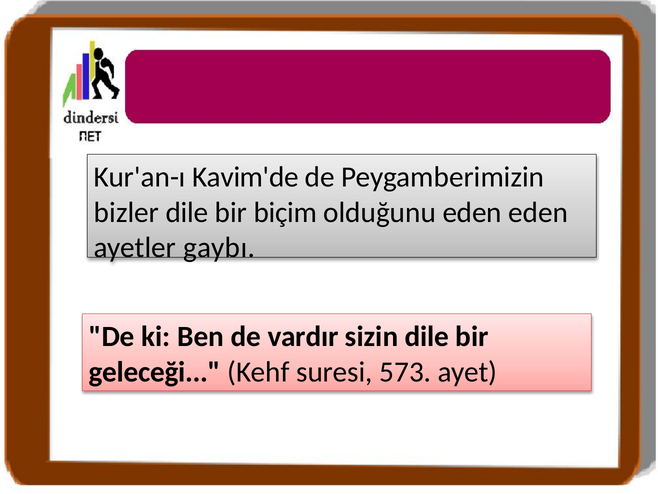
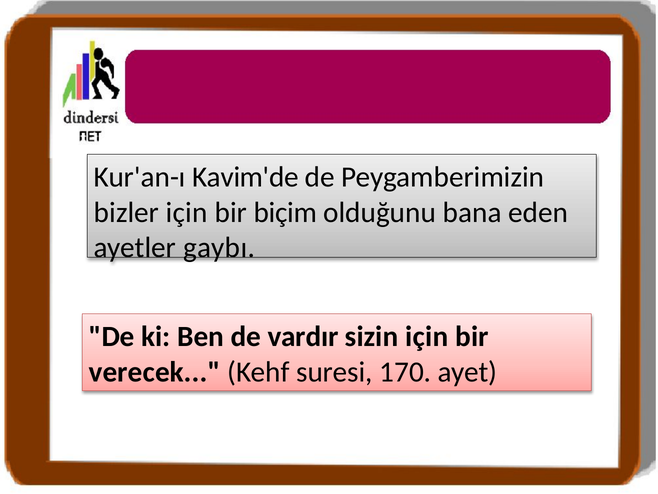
bizler dile: dile -> için
olduğunu eden: eden -> bana
sizin dile: dile -> için
geleceği: geleceği -> verecek
573: 573 -> 170
